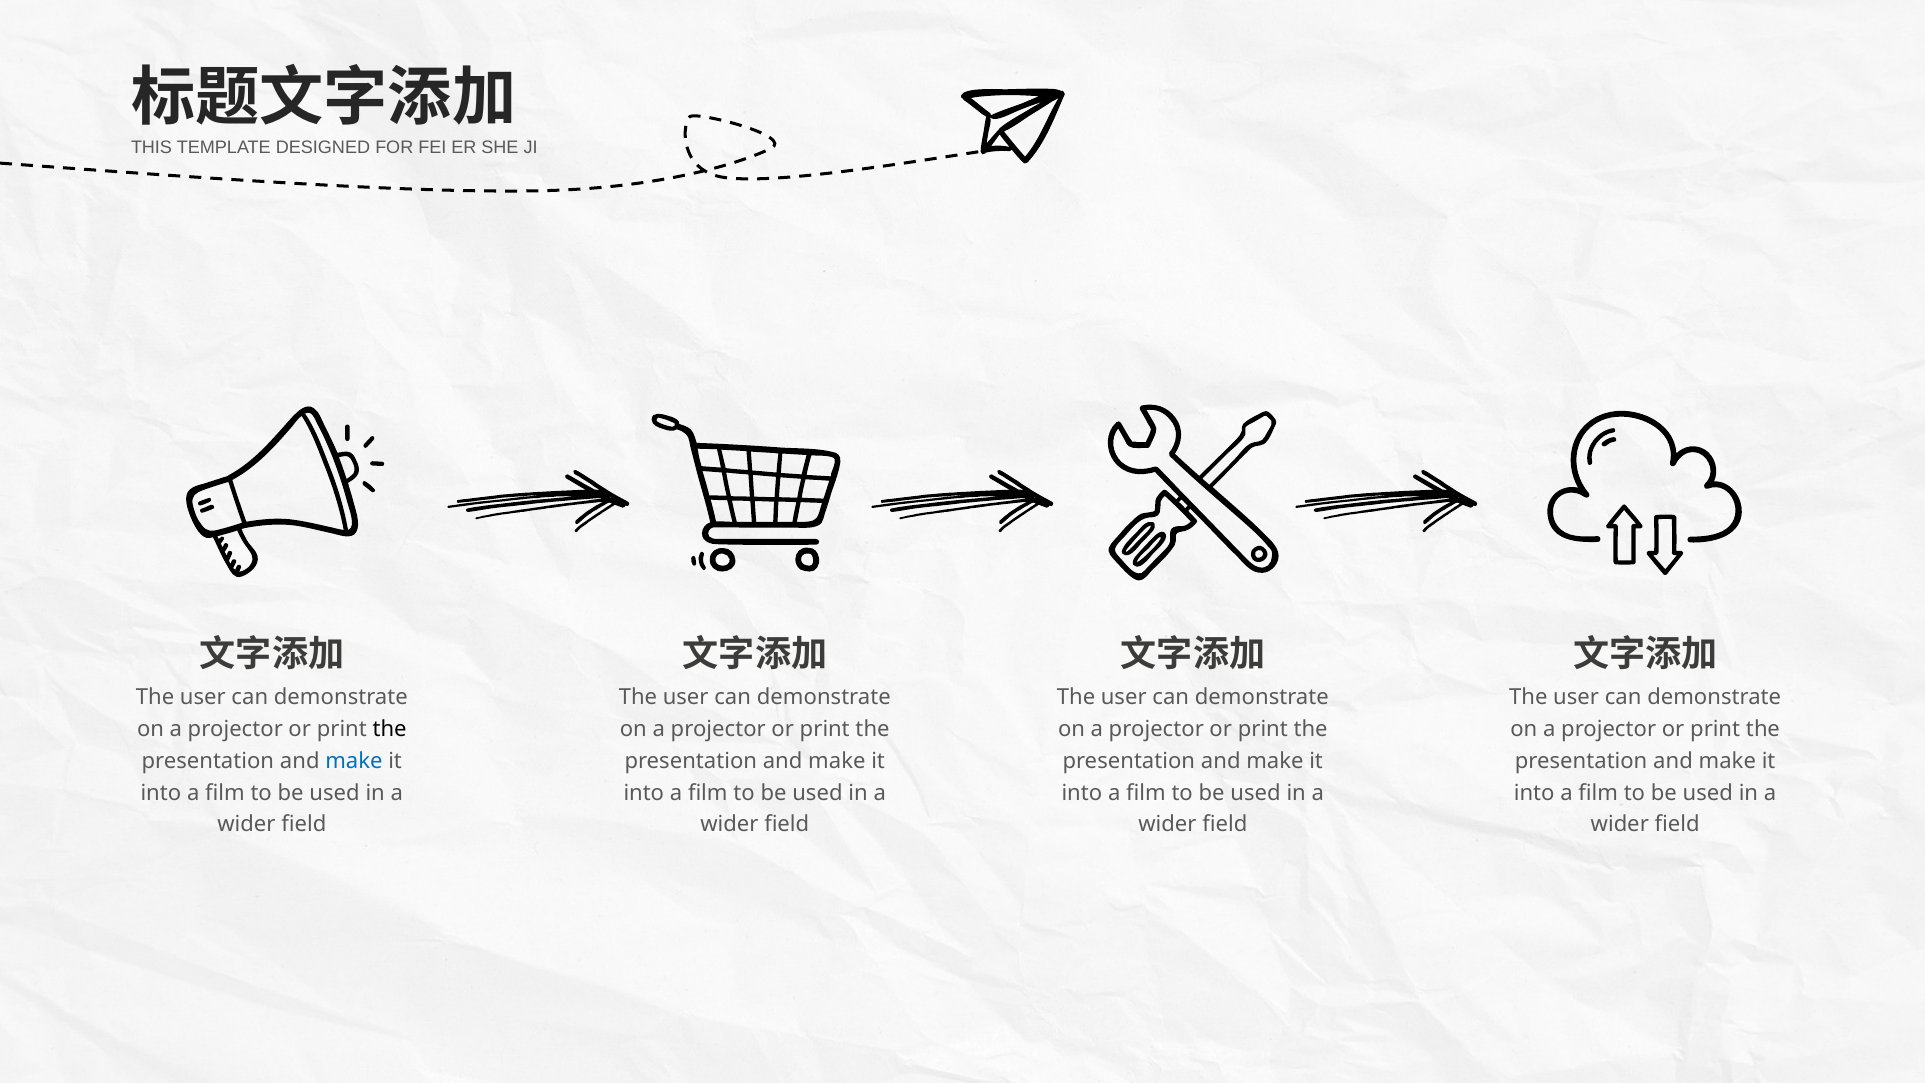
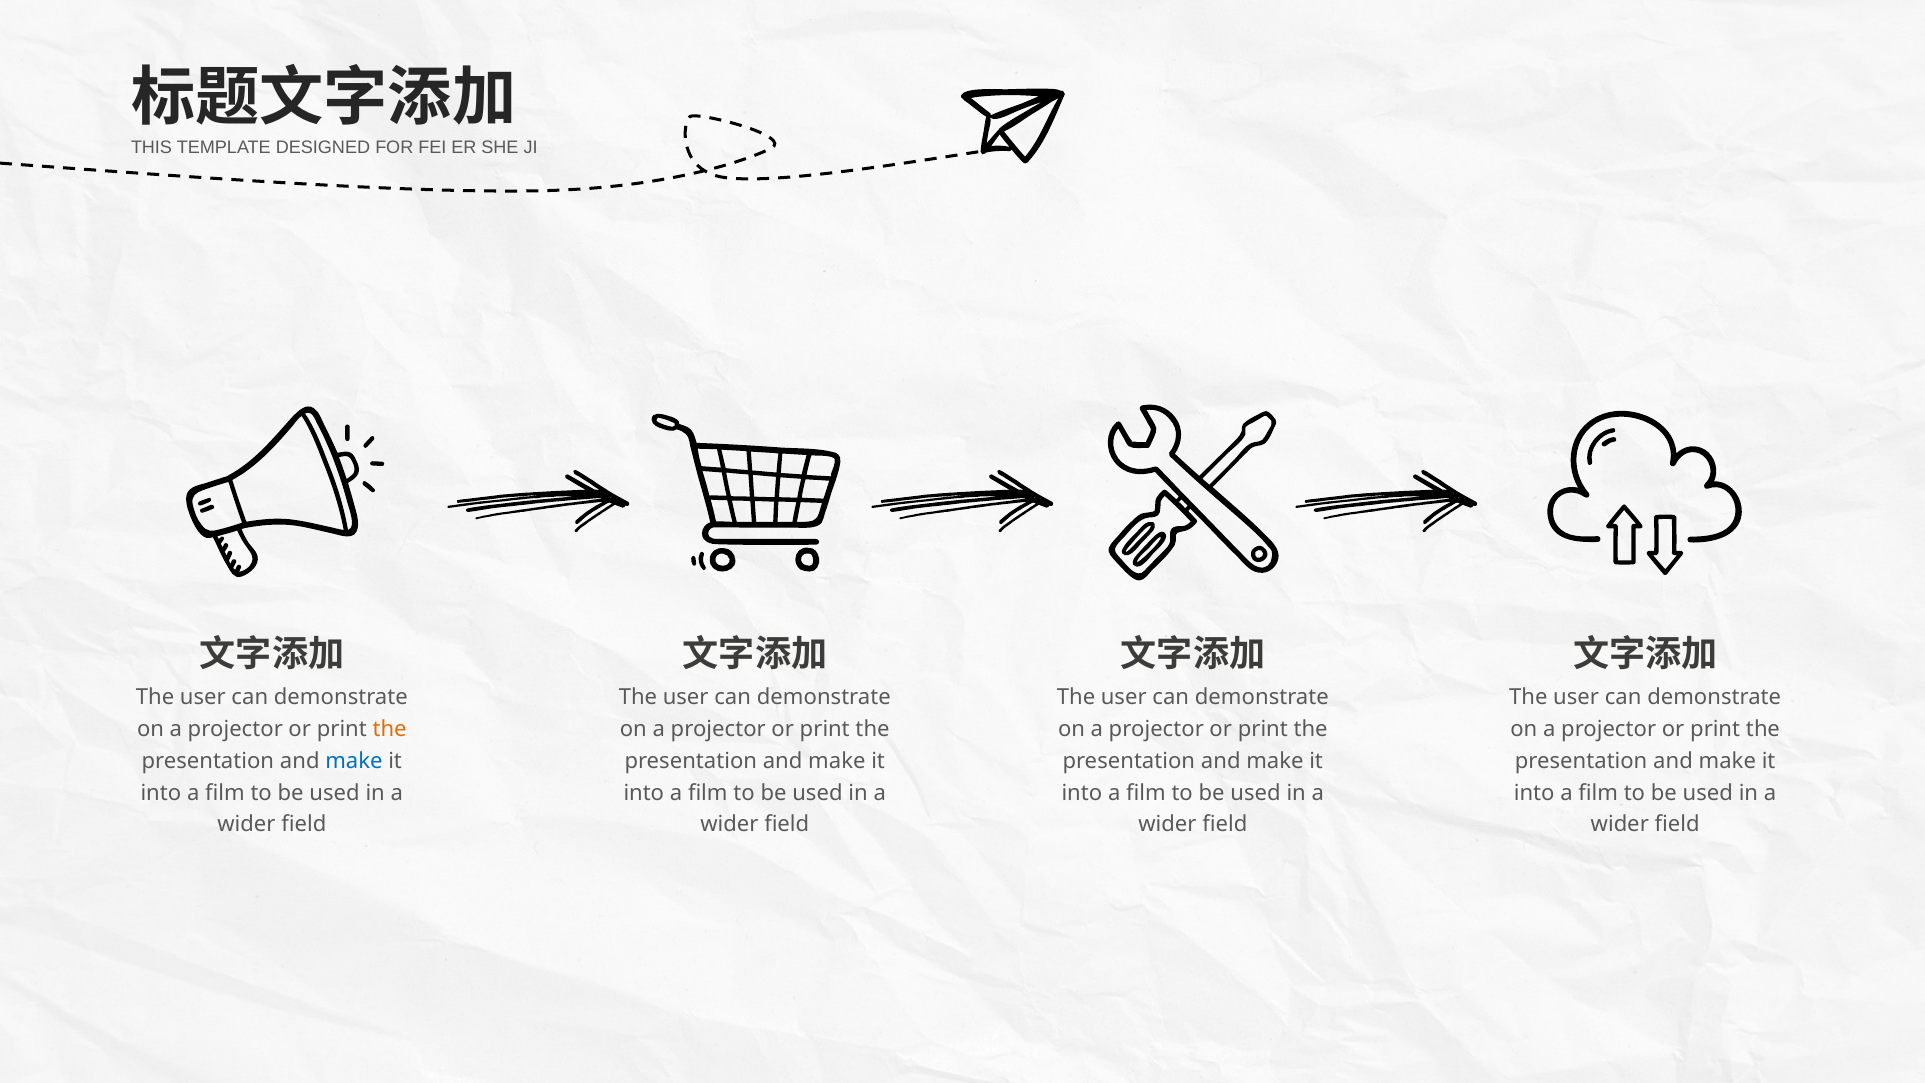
the at (390, 729) colour: black -> orange
